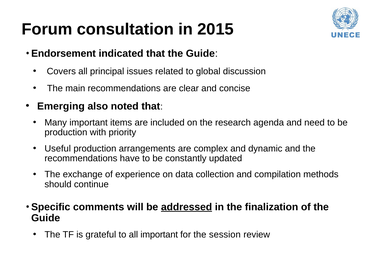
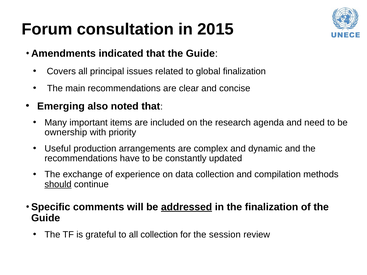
Endorsement: Endorsement -> Amendments
global discussion: discussion -> finalization
production at (66, 133): production -> ownership
should underline: none -> present
all important: important -> collection
